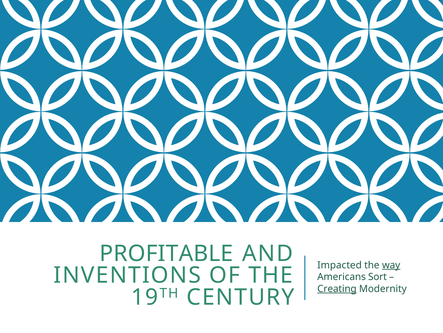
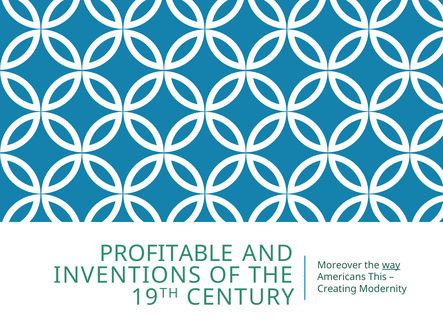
Impacted: Impacted -> Moreover
Sort: Sort -> This
Creating underline: present -> none
